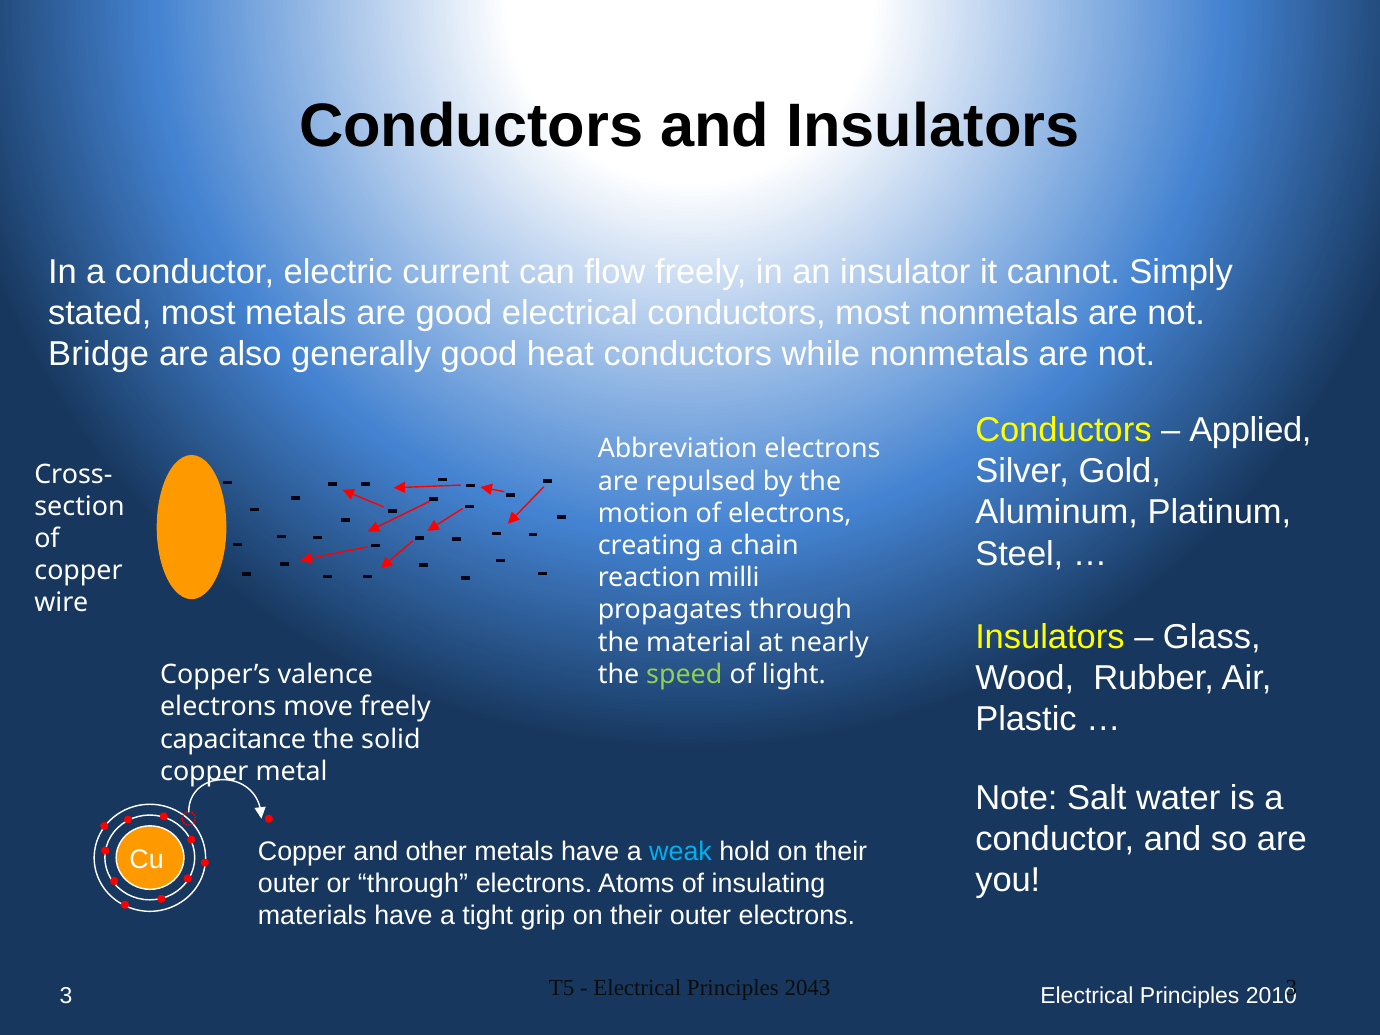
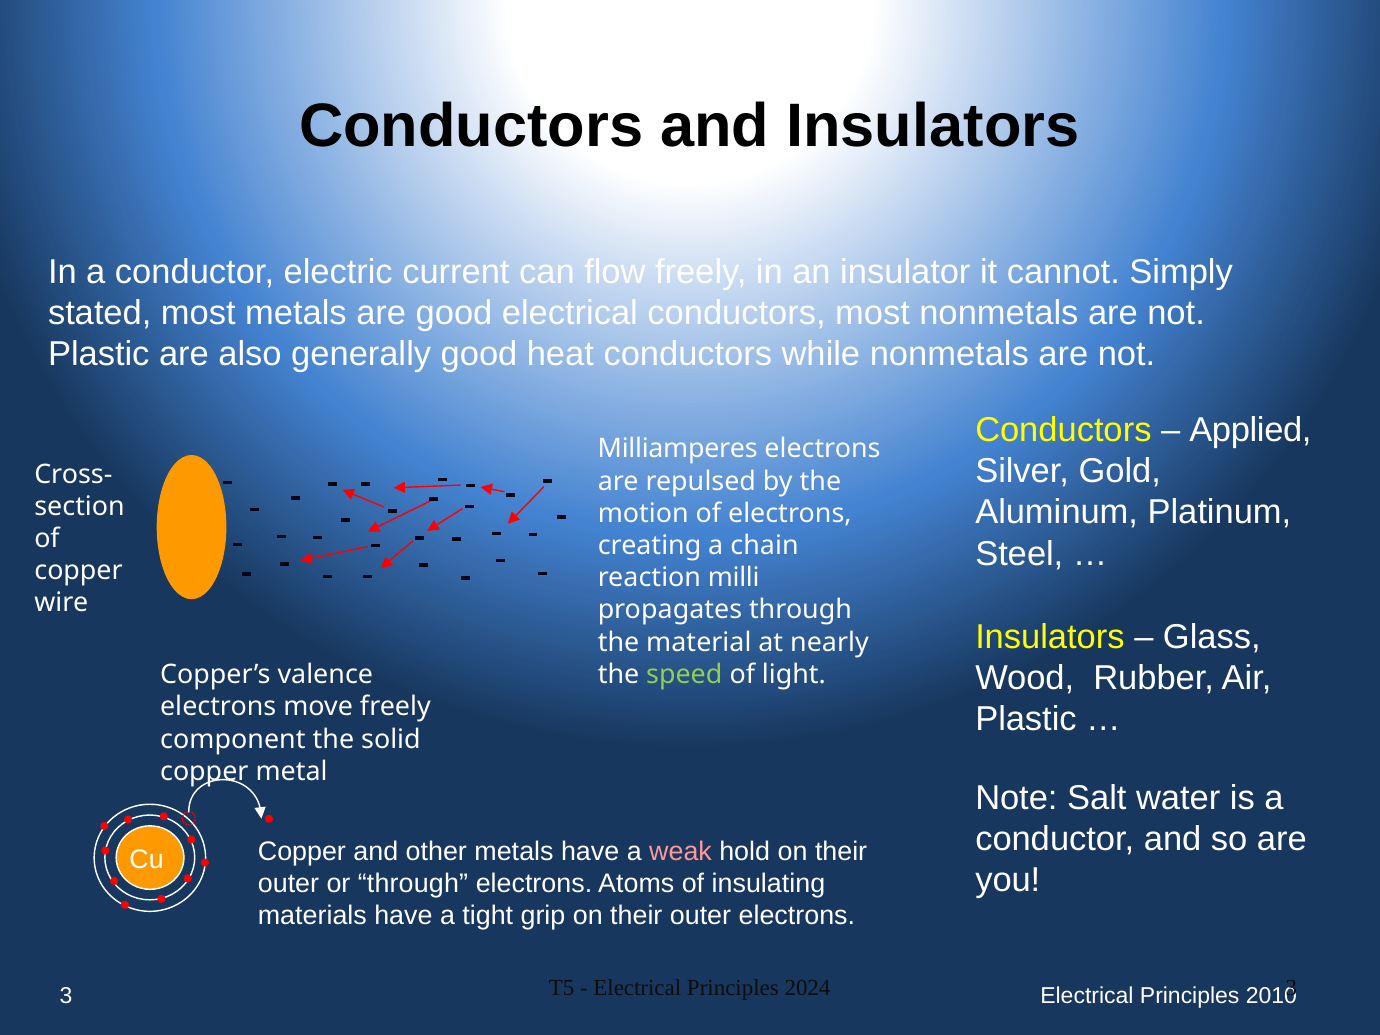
Bridge at (99, 355): Bridge -> Plastic
Abbreviation: Abbreviation -> Milliamperes
capacitance: capacitance -> component
weak colour: light blue -> pink
2043: 2043 -> 2024
